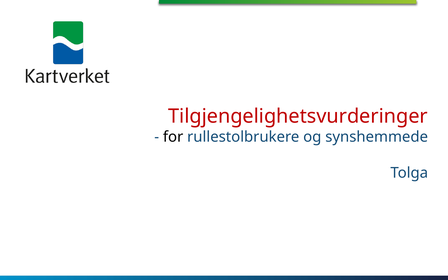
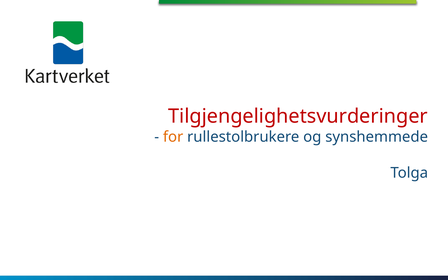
for colour: black -> orange
